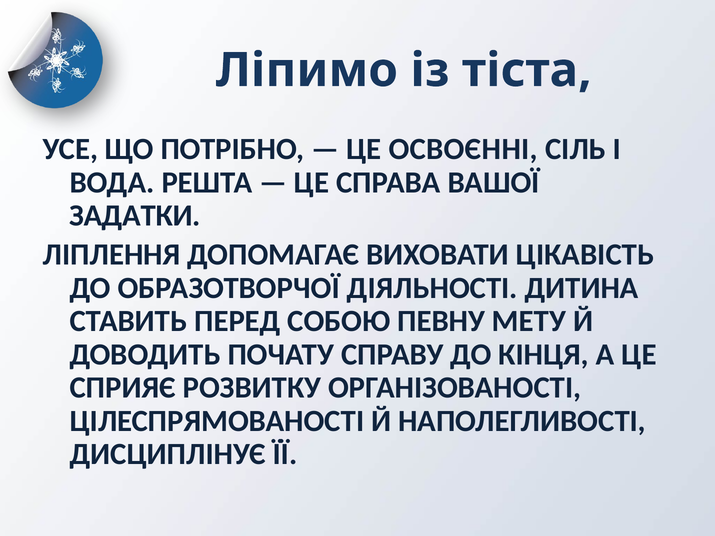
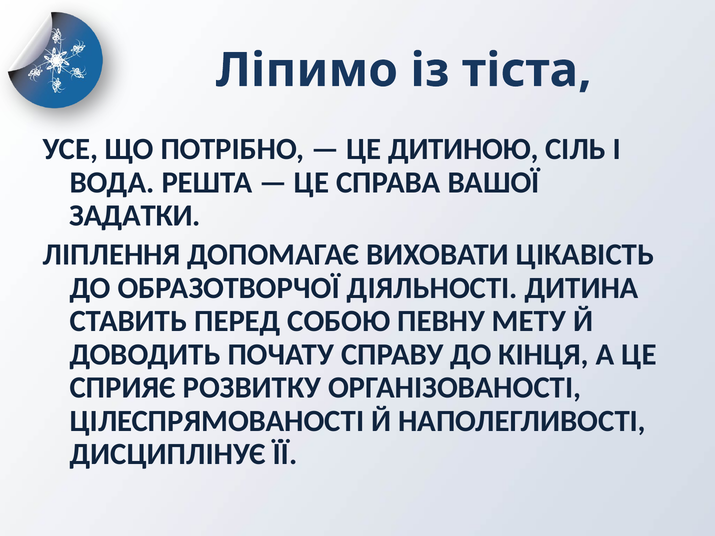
ОСВОЄННІ: ОСВОЄННІ -> ДИТИНОЮ
